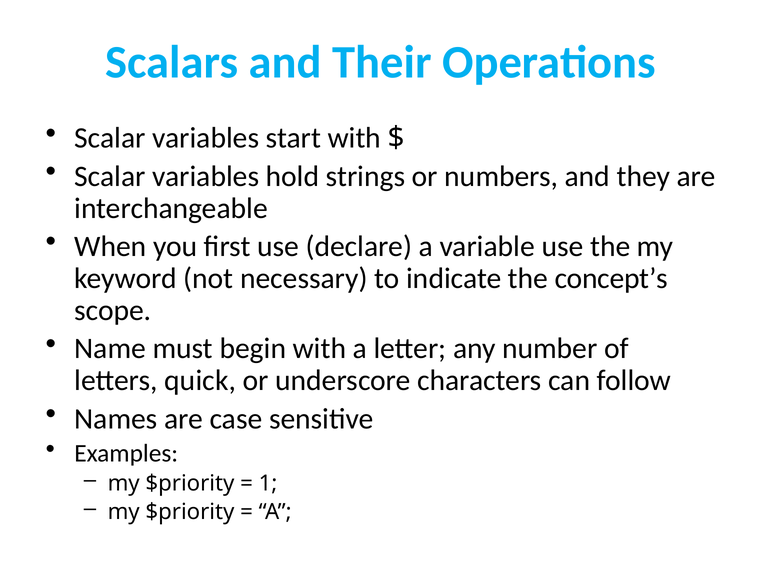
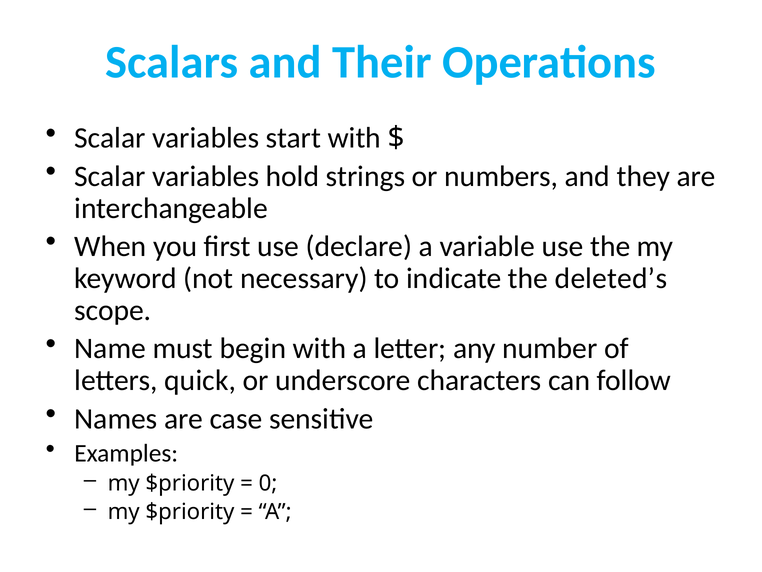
concept’s: concept’s -> deleted’s
1: 1 -> 0
